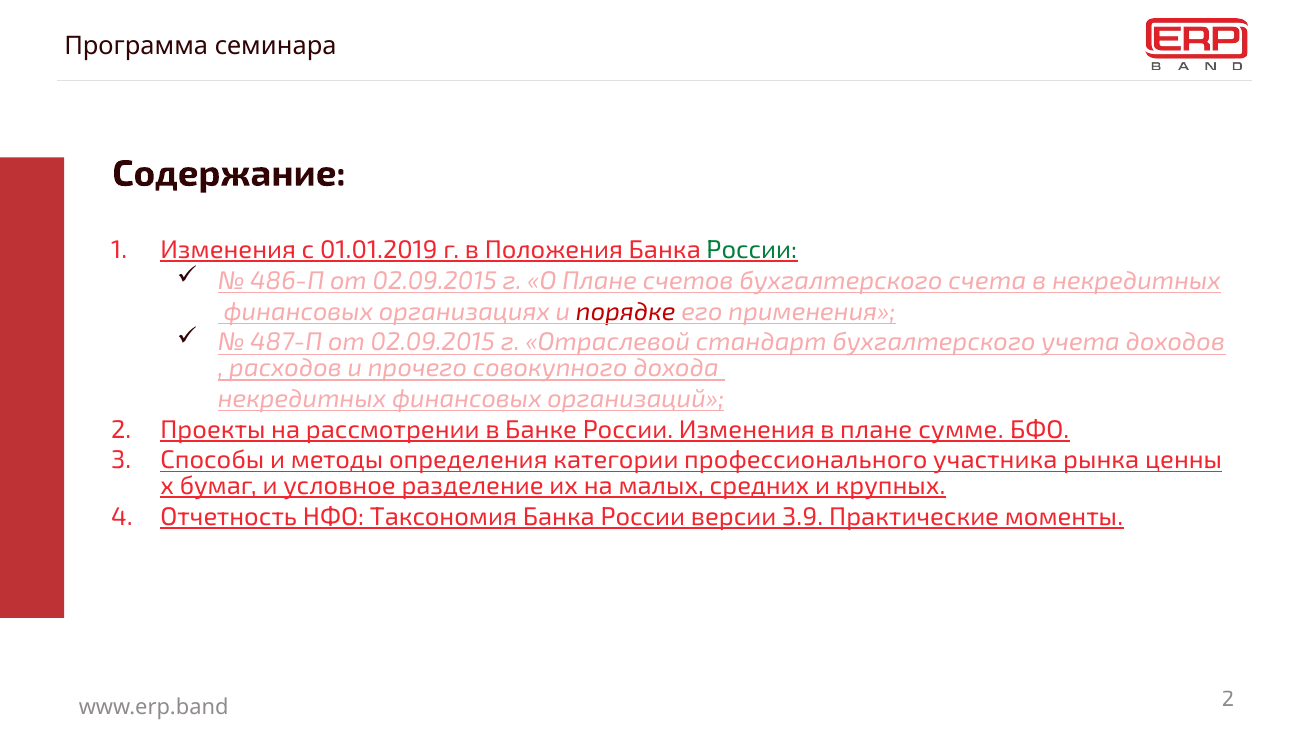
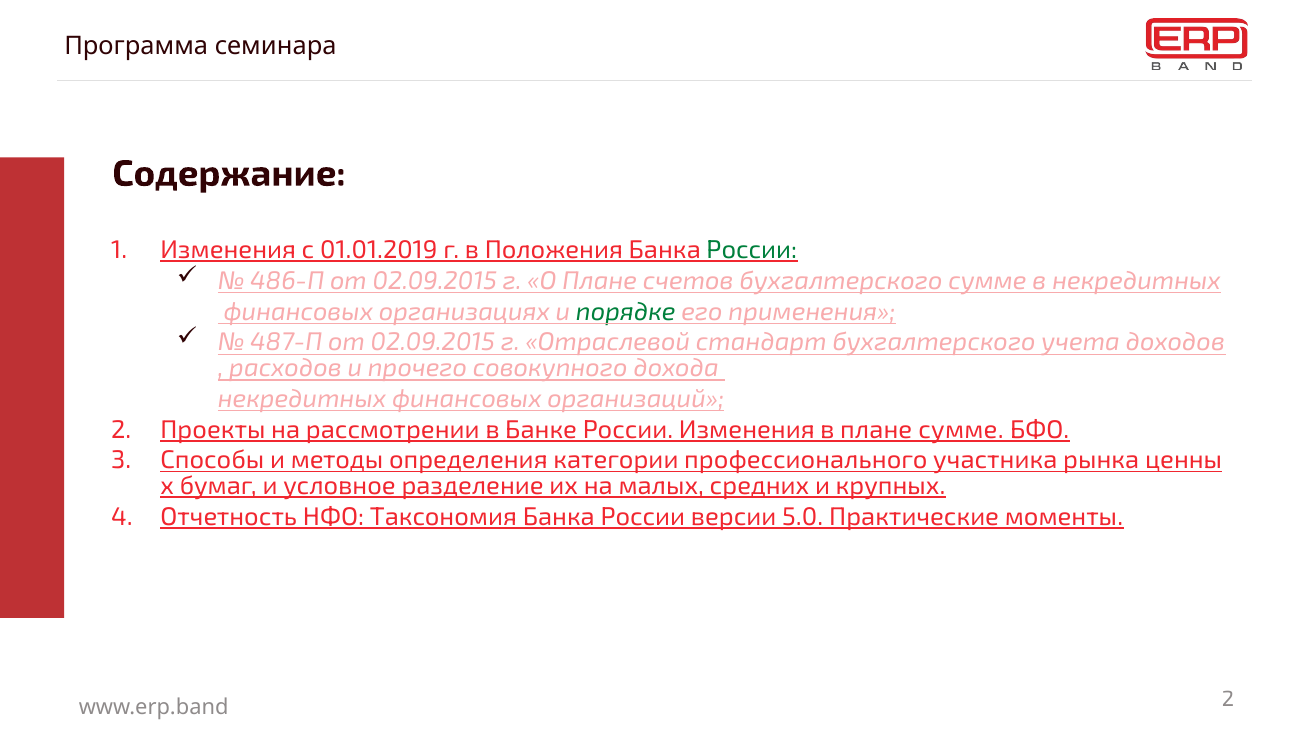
бухгалтерского счета: счета -> сумме
порядке colour: red -> green
3.9: 3.9 -> 5.0
